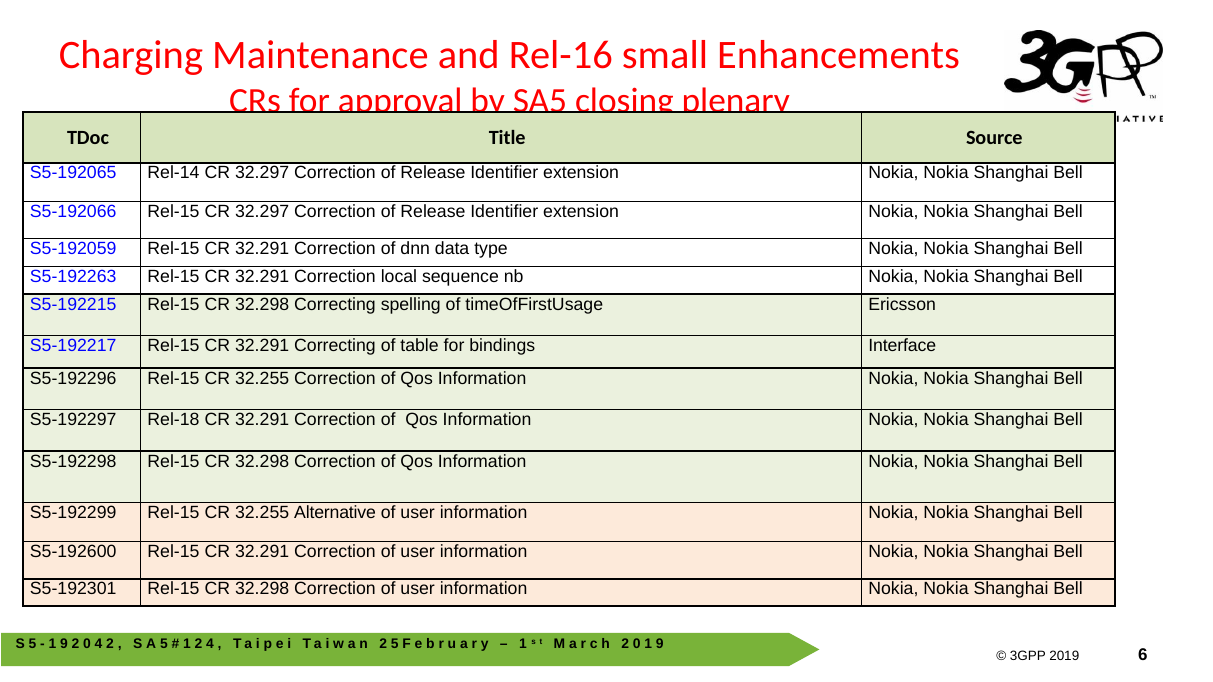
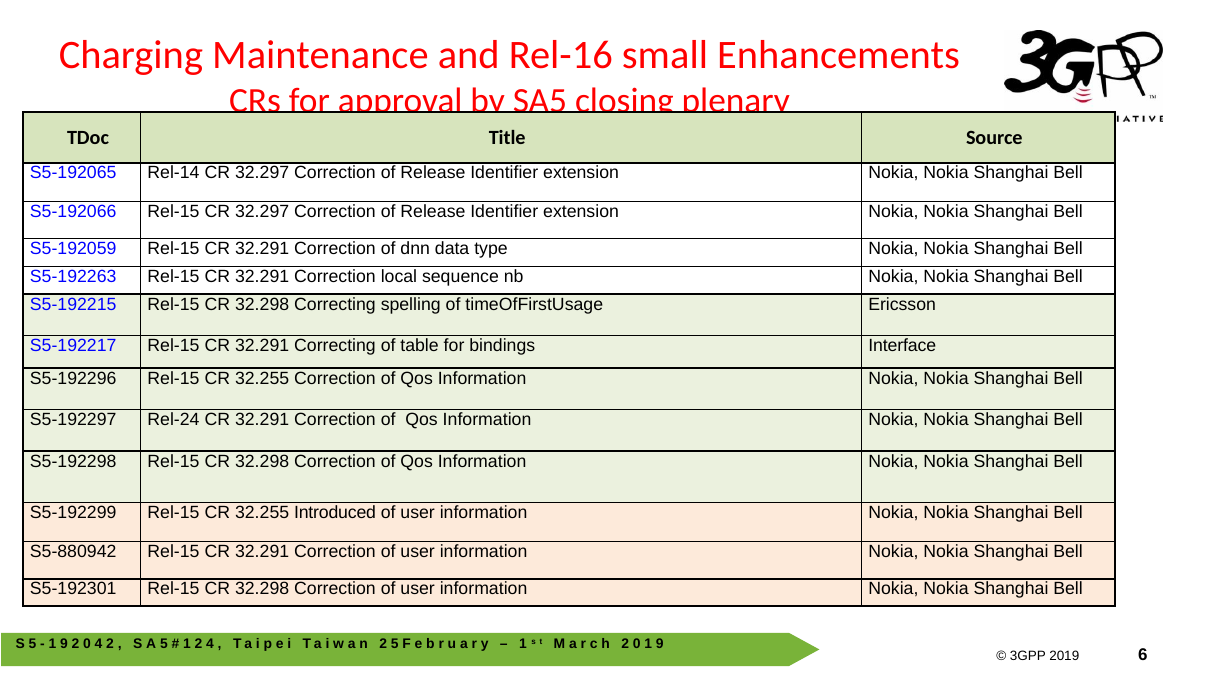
Rel-18: Rel-18 -> Rel-24
Alternative: Alternative -> Introduced
S5-192600: S5-192600 -> S5-880942
